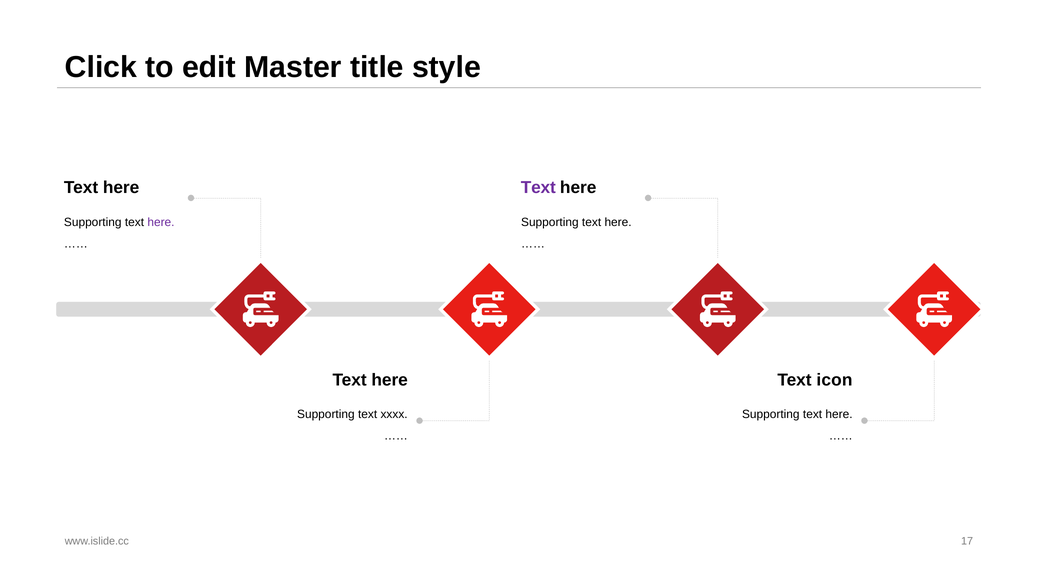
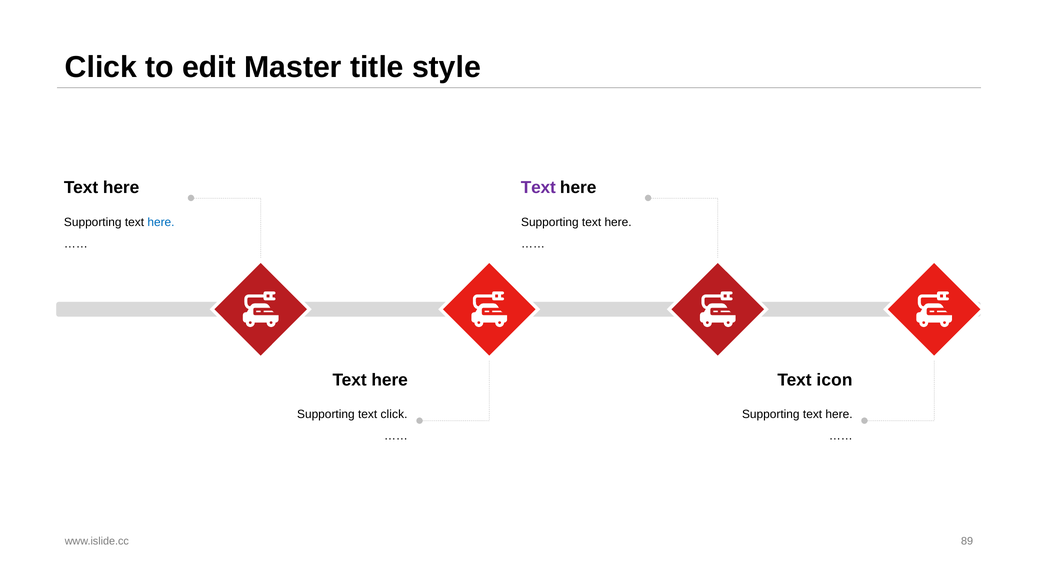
here at (161, 222) colour: purple -> blue
text xxxx: xxxx -> click
17: 17 -> 89
